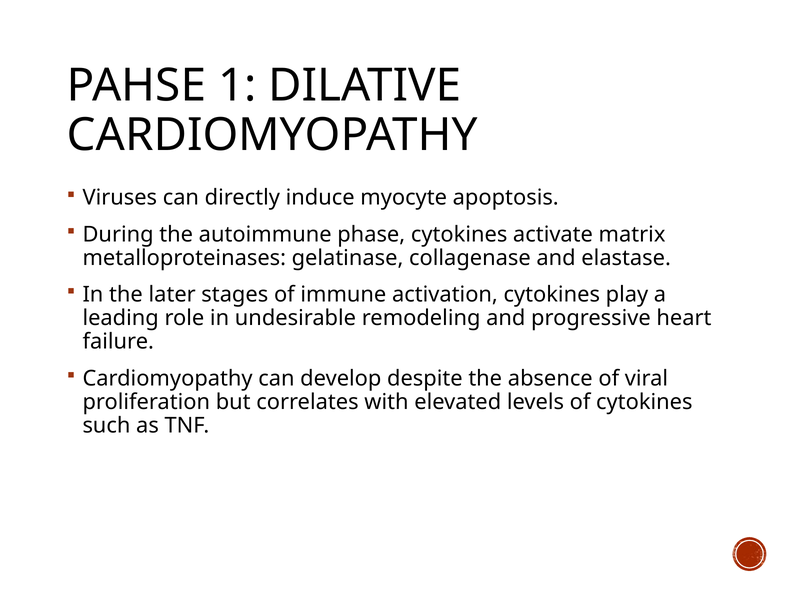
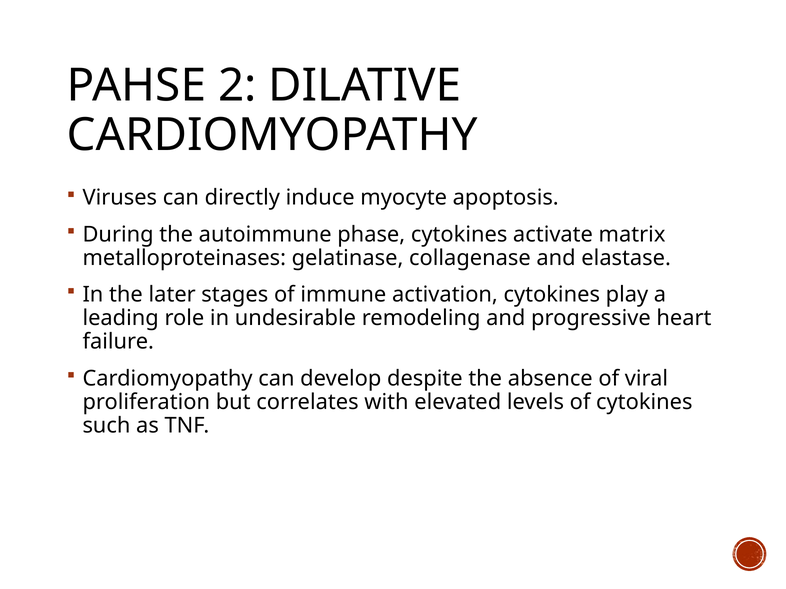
1: 1 -> 2
